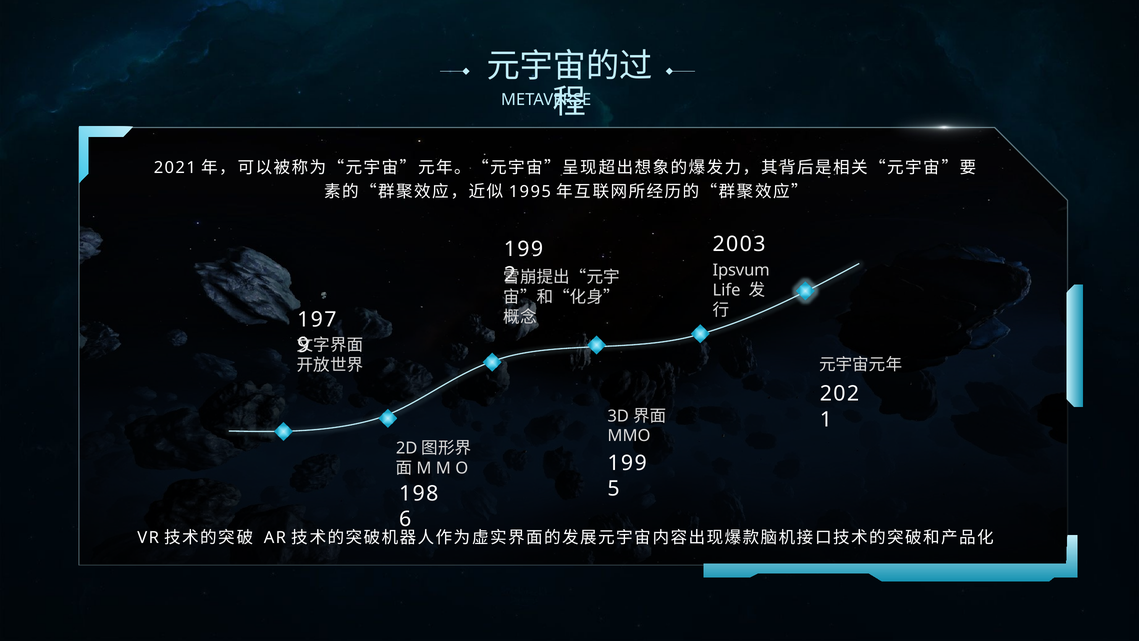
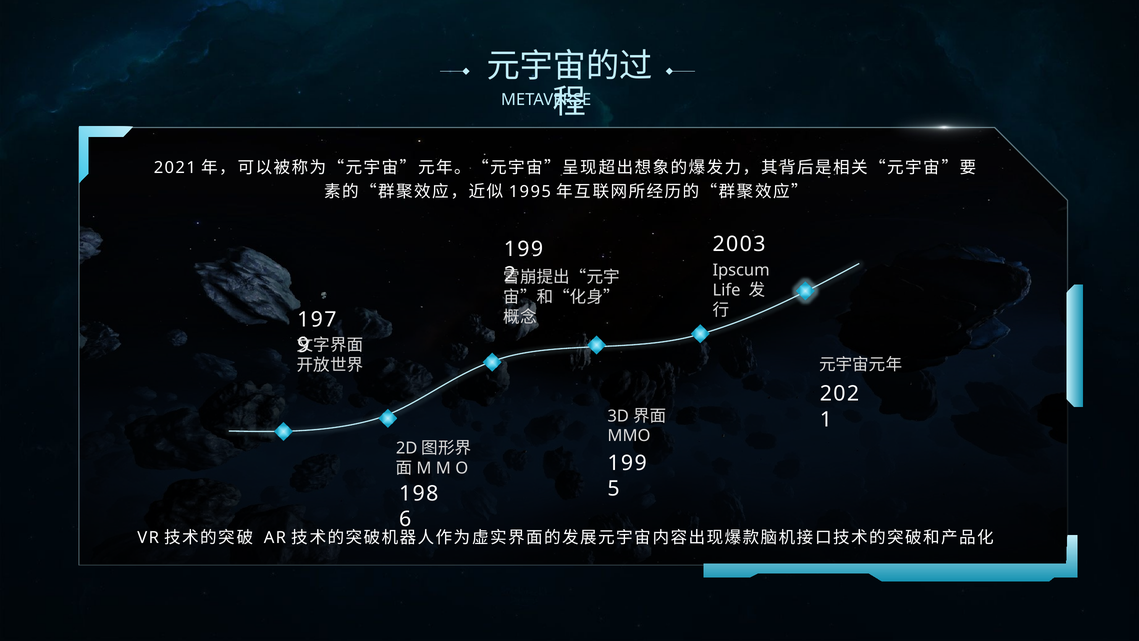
Ipsvum: Ipsvum -> Ipscum
